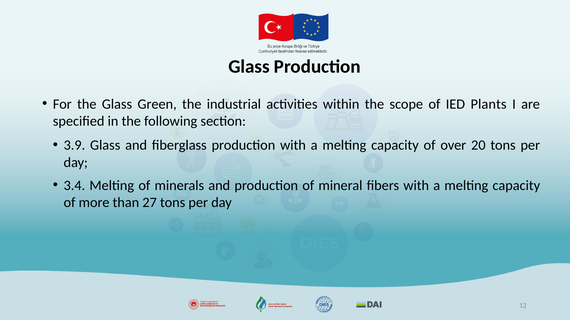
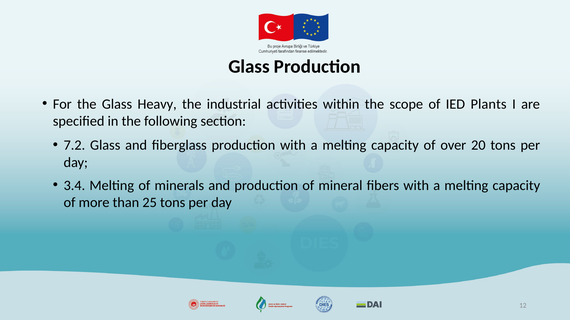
Green: Green -> Heavy
3.9: 3.9 -> 7.2
27: 27 -> 25
